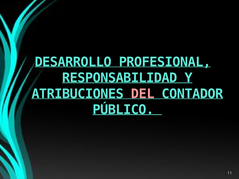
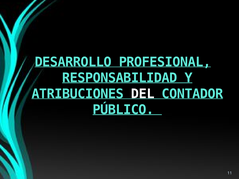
DEL colour: pink -> white
